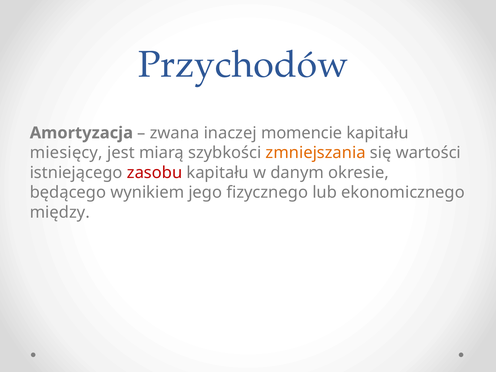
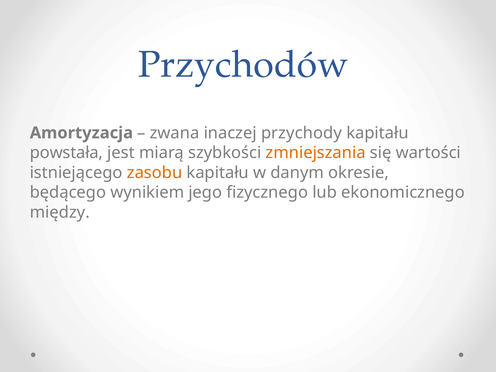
momencie: momencie -> przychody
miesięcy: miesięcy -> powstała
zasobu colour: red -> orange
